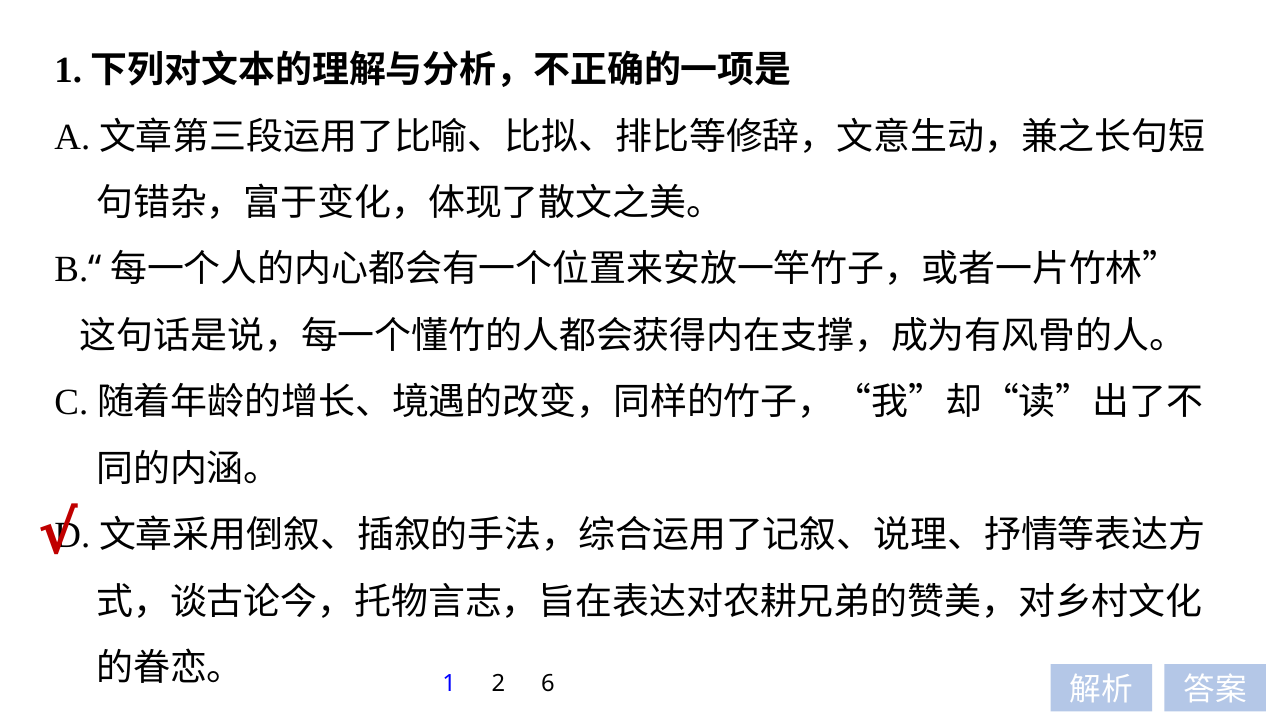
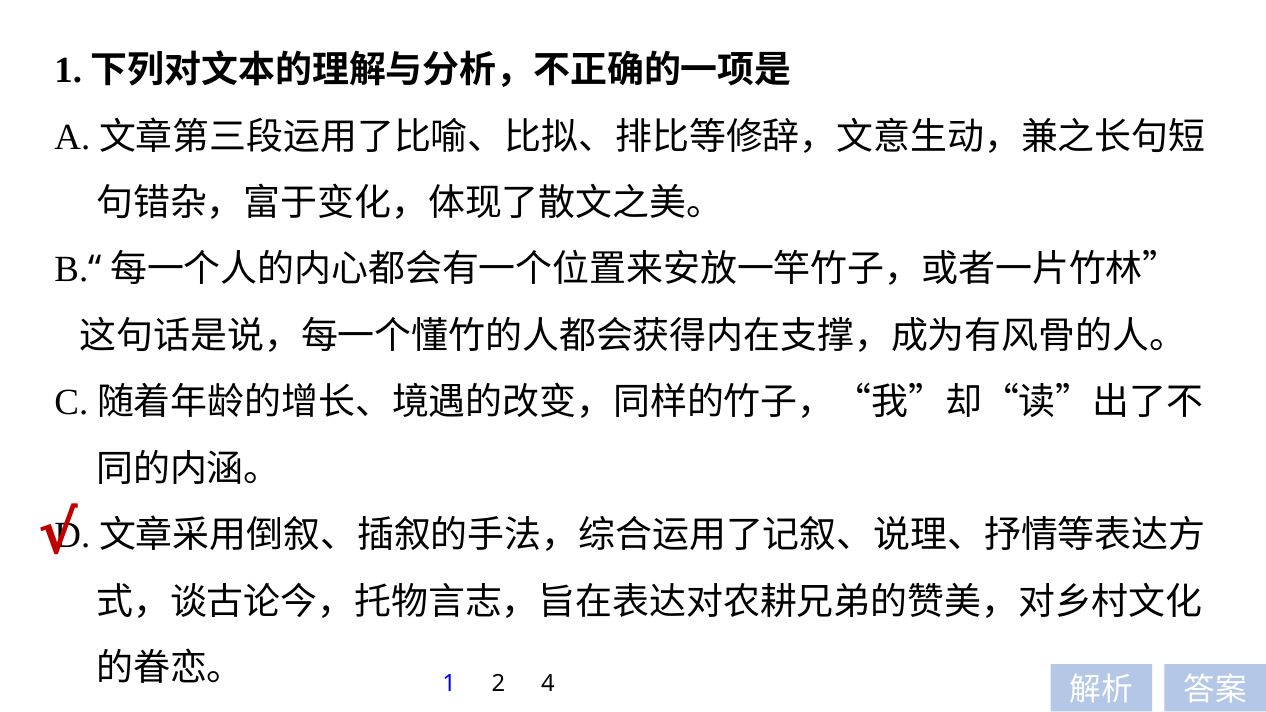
6: 6 -> 4
